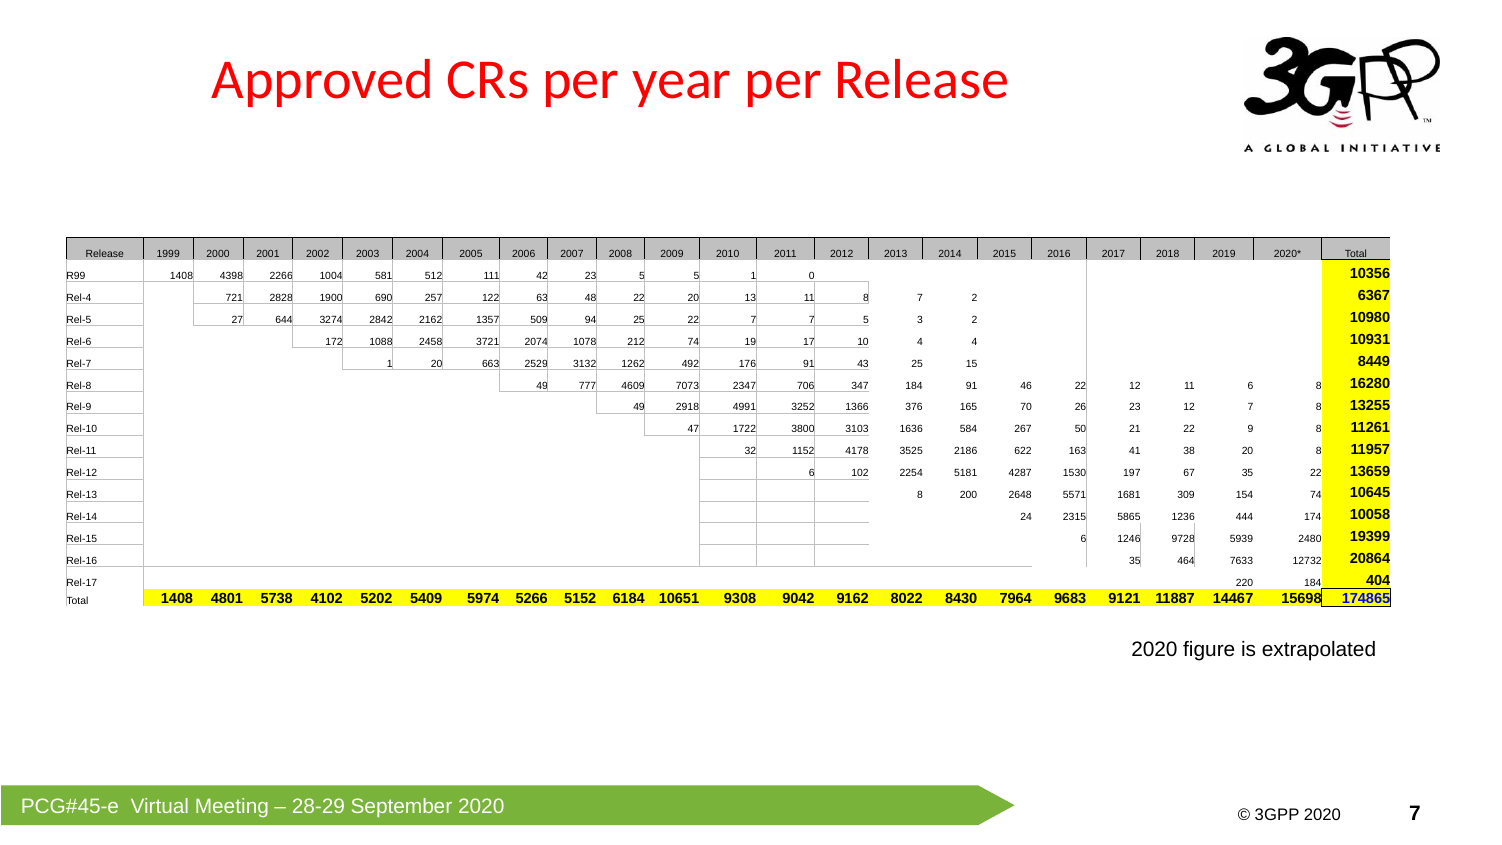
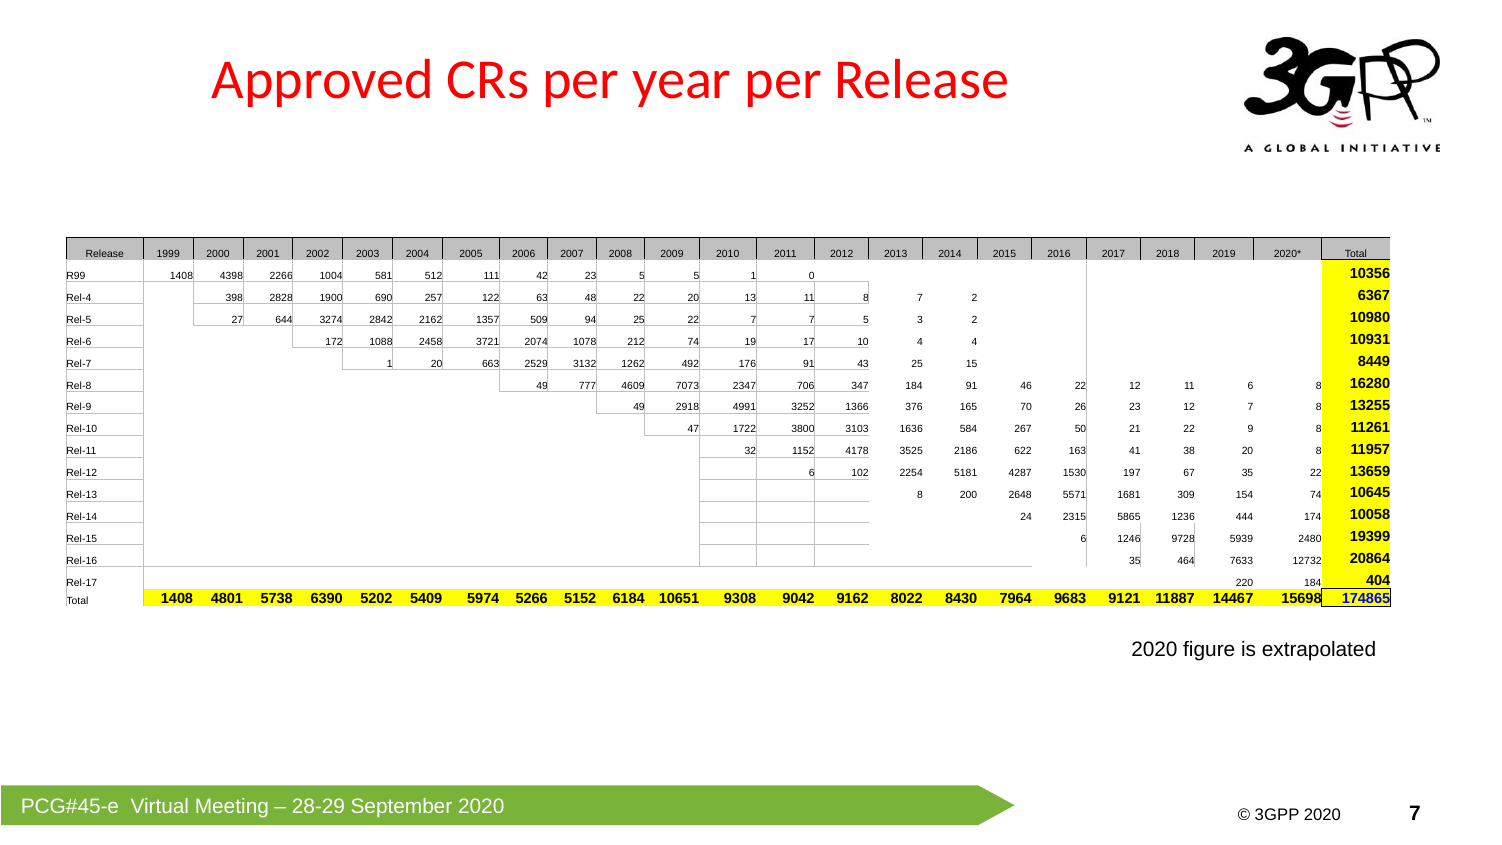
721: 721 -> 398
4102: 4102 -> 6390
